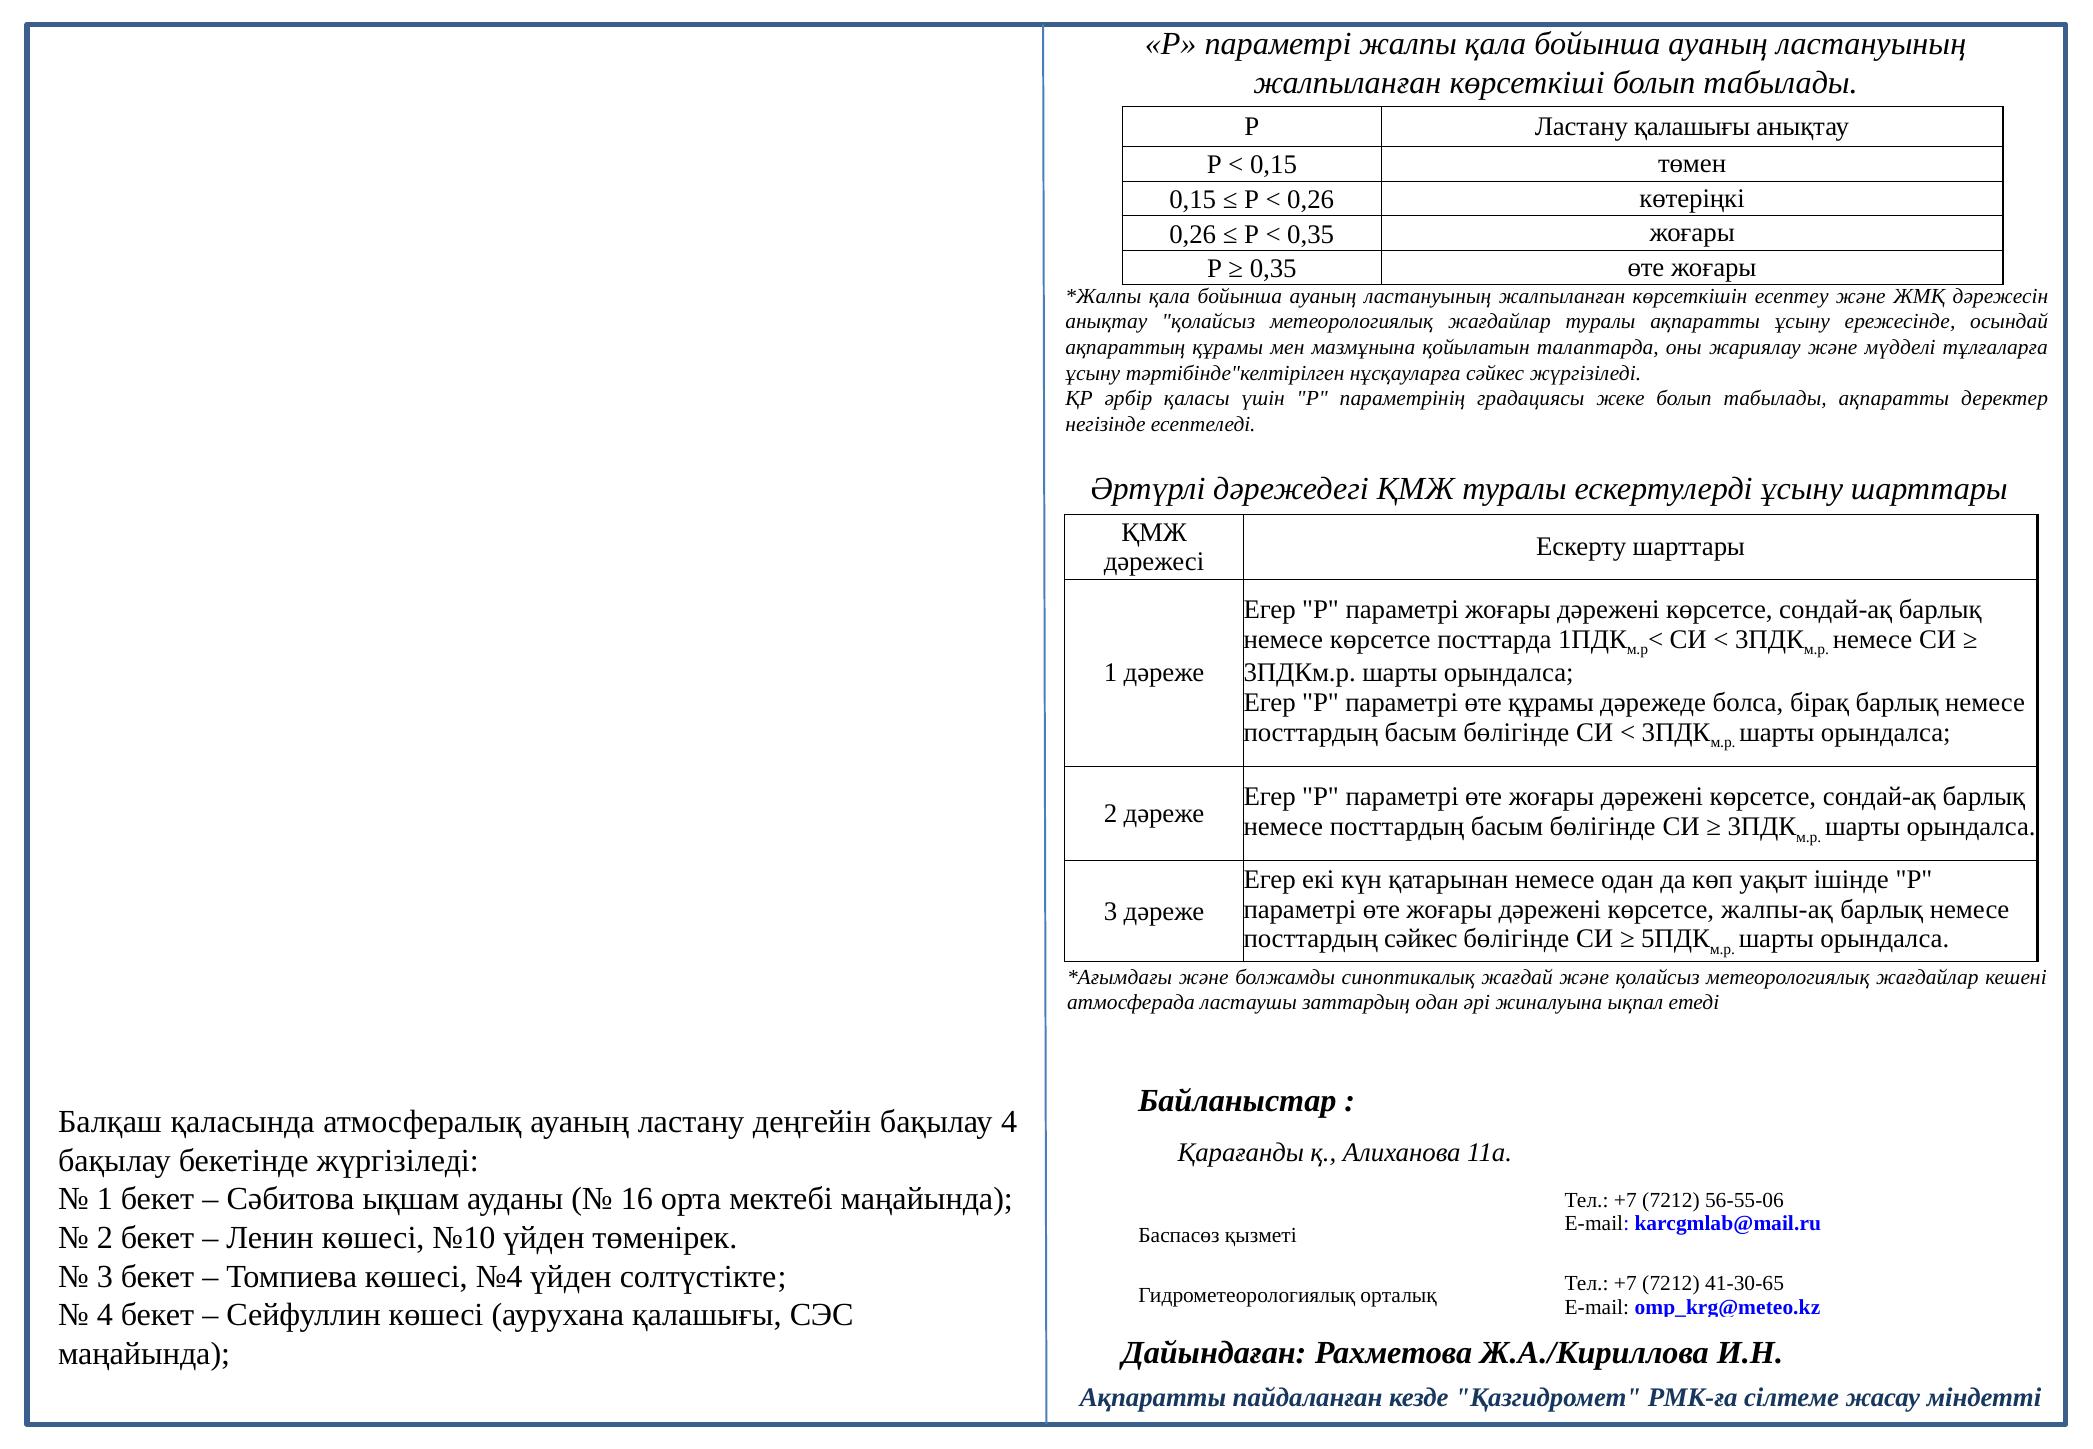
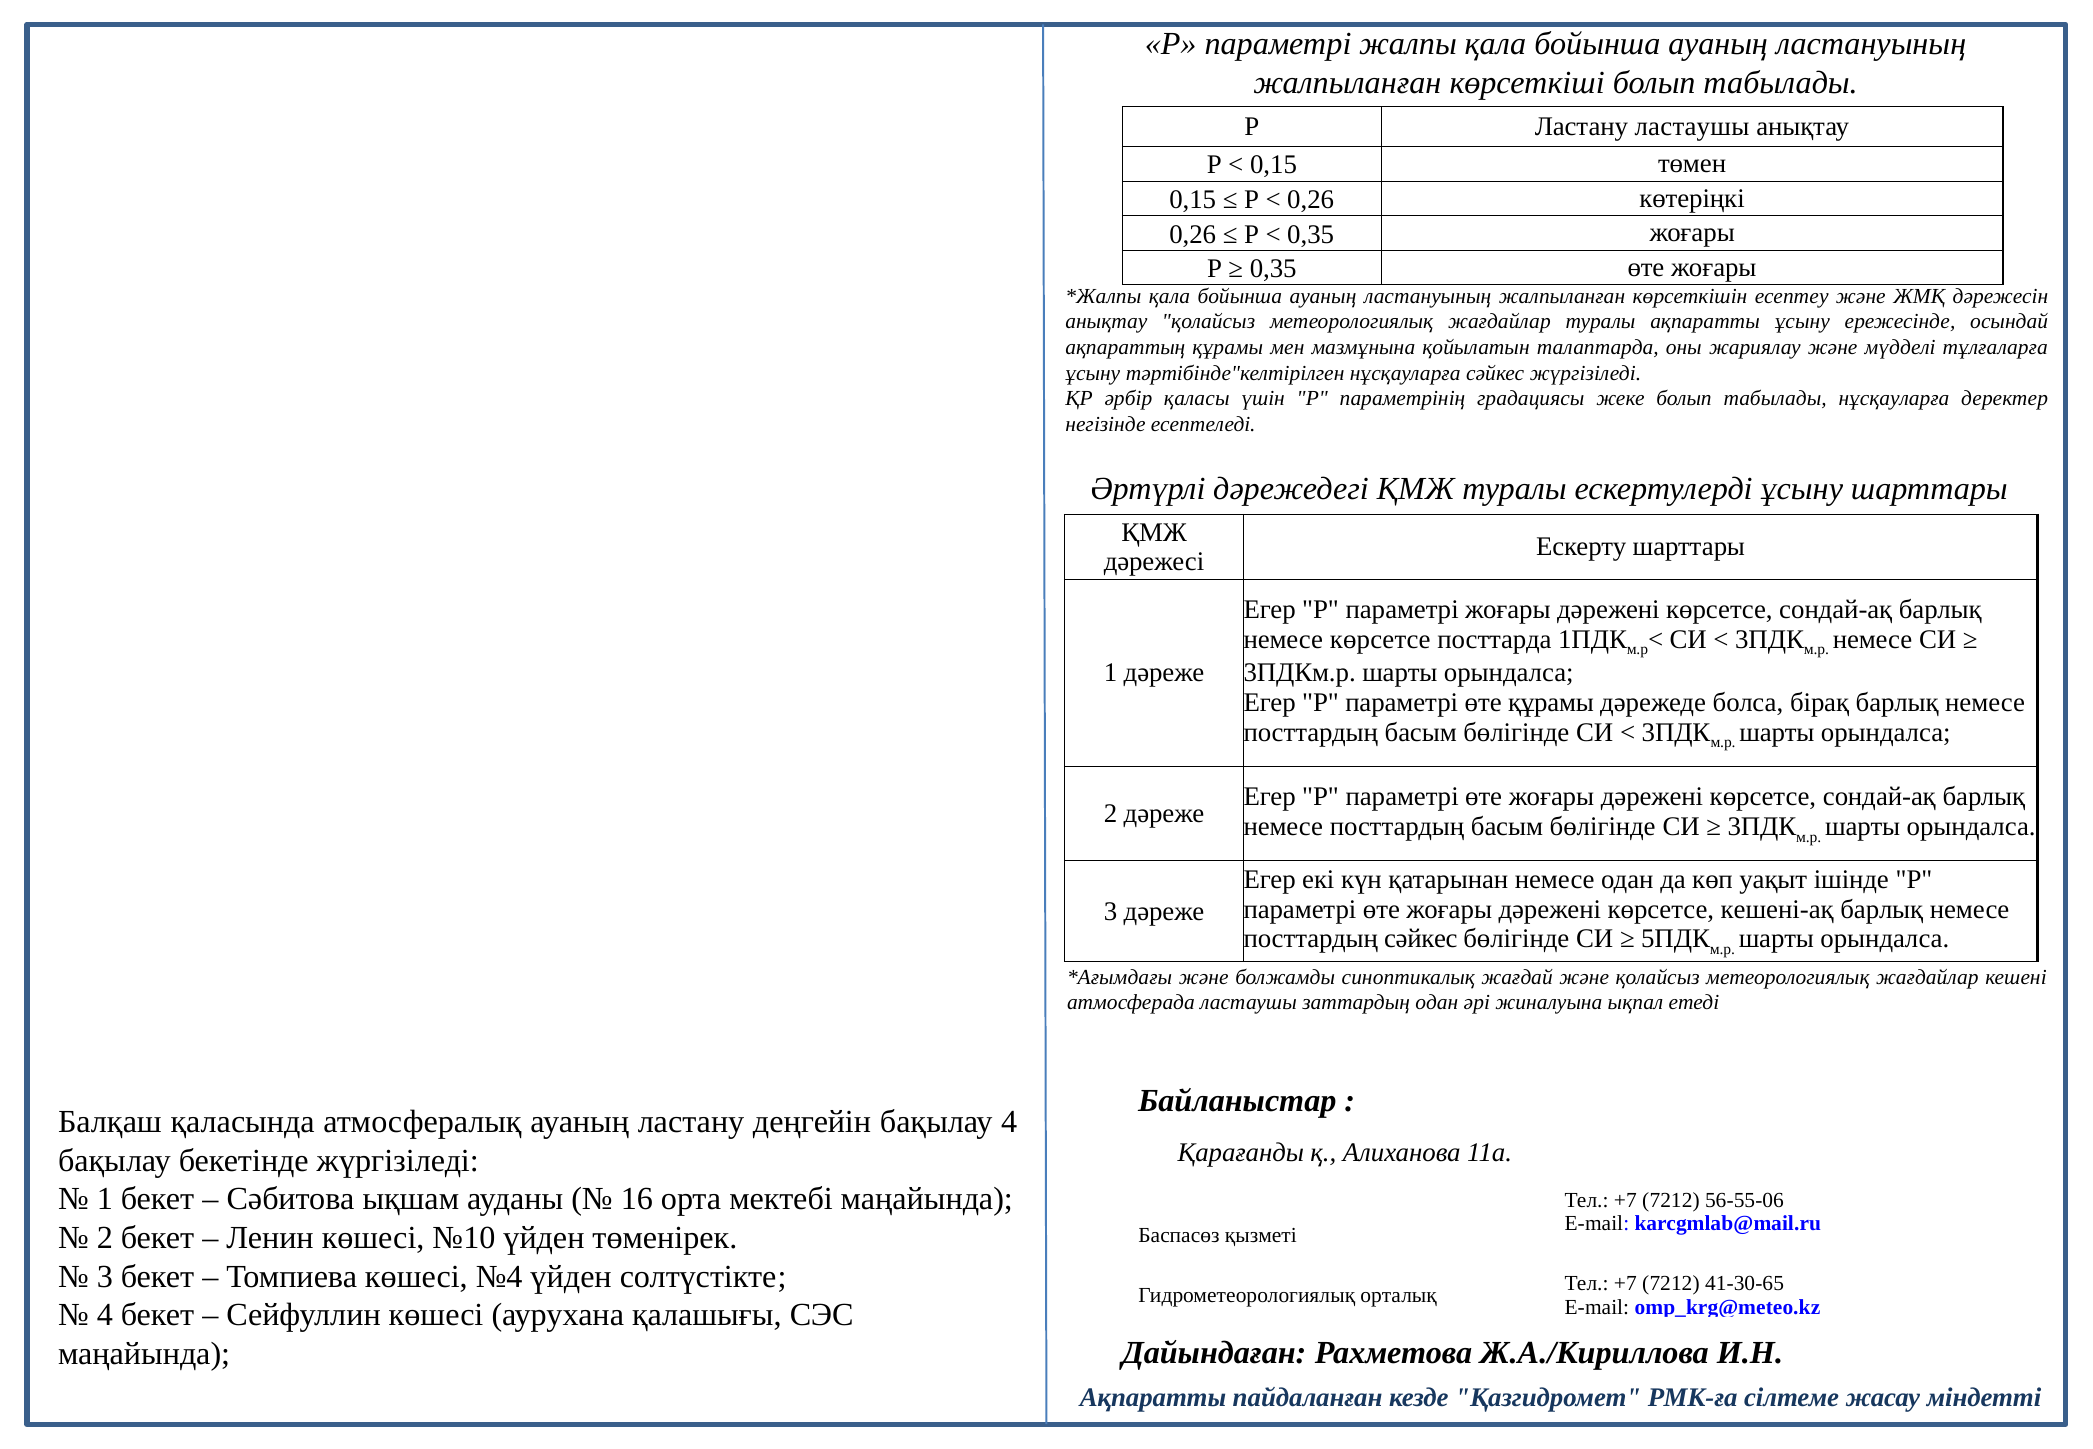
Ластану қалашығы: қалашығы -> ластаушы
табылады ақпаратты: ақпаратты -> нұсқауларға
жалпы-ақ: жалпы-ақ -> кешені-ақ
